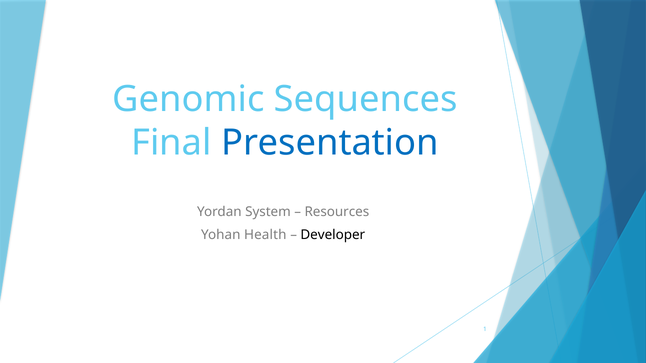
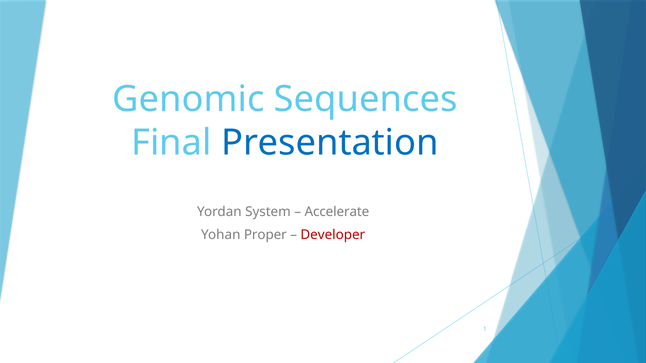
Resources: Resources -> Accelerate
Health: Health -> Proper
Developer colour: black -> red
